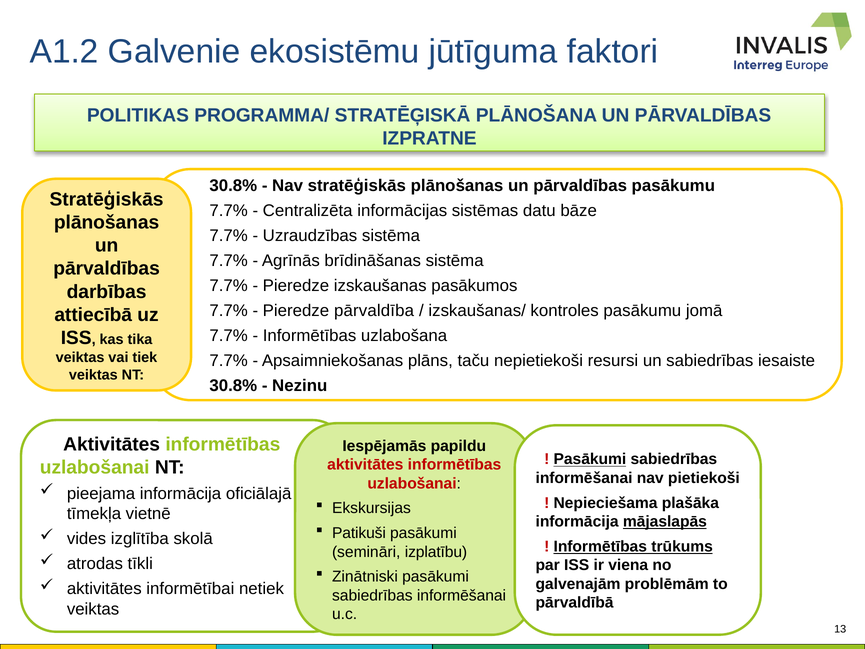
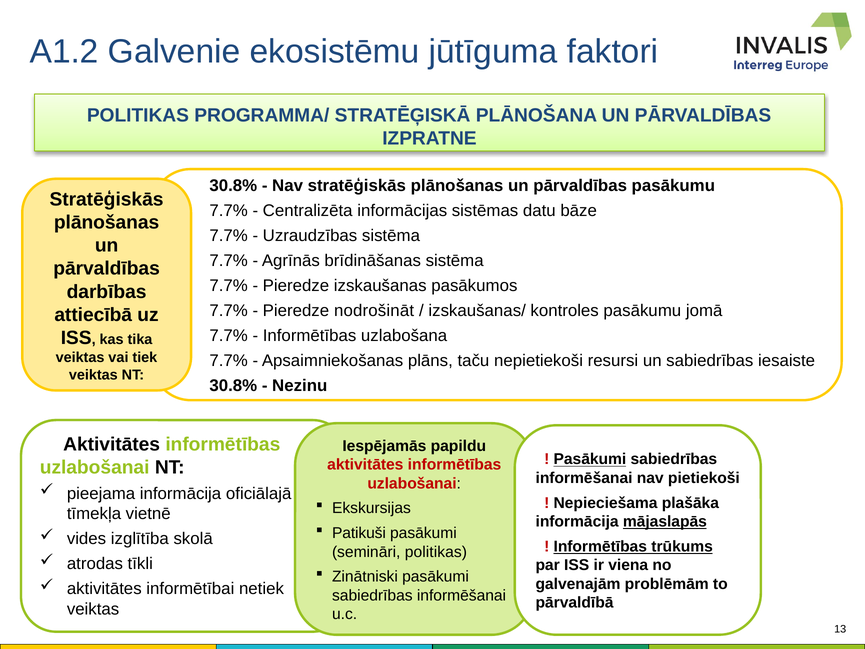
pārvaldība: pārvaldība -> nodrošināt
semināri izplatību: izplatību -> politikas
